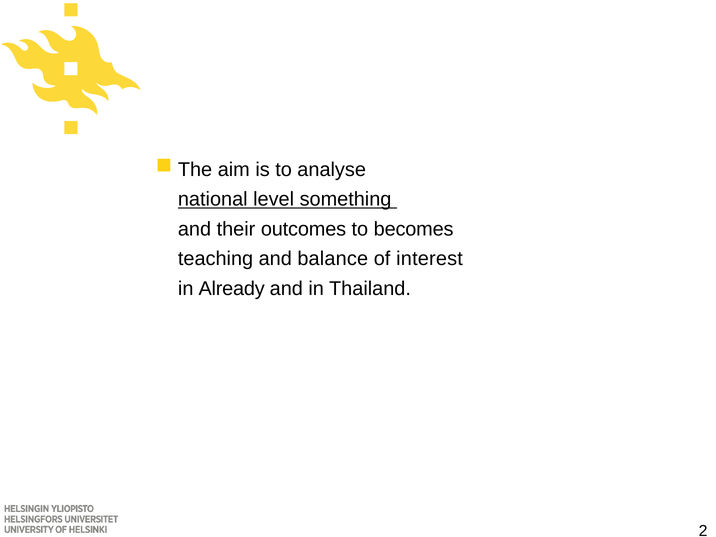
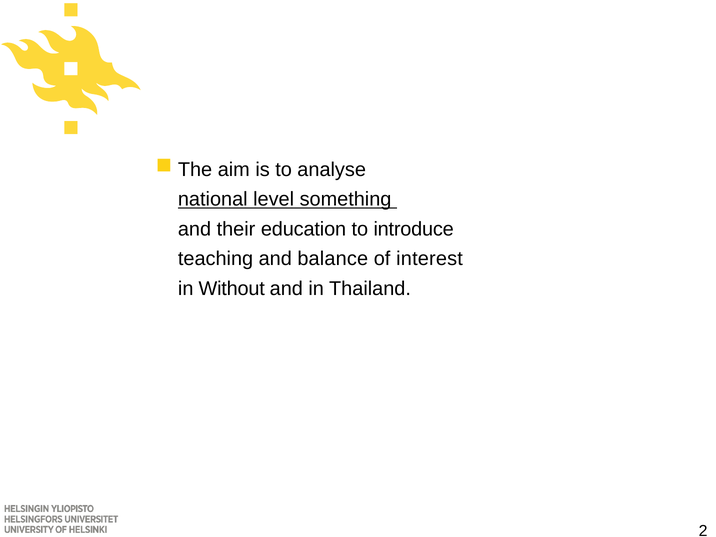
outcomes: outcomes -> education
becomes: becomes -> introduce
Already: Already -> Without
